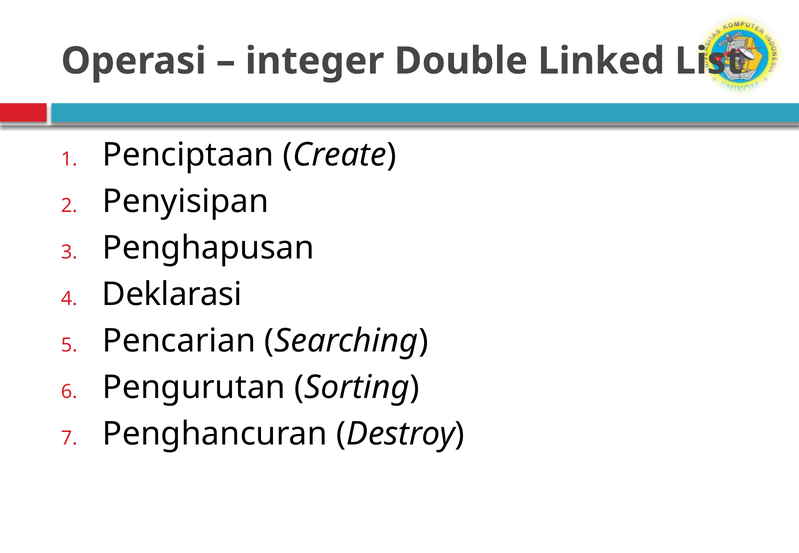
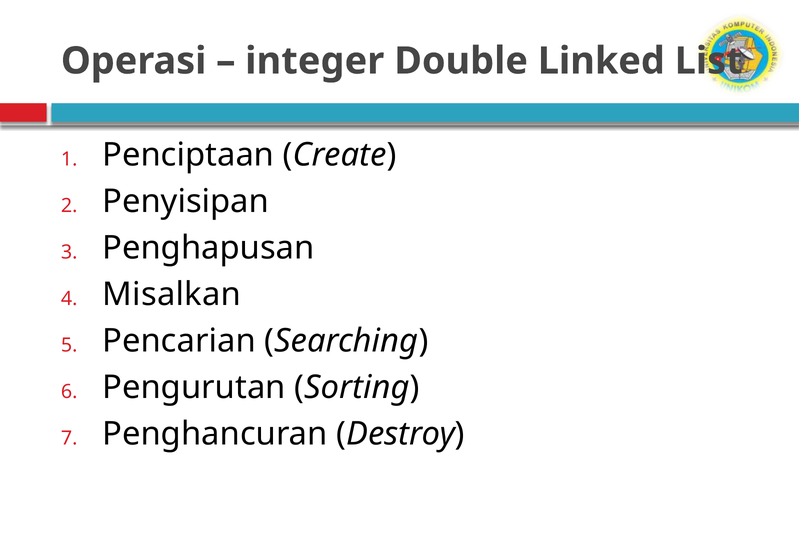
Deklarasi: Deklarasi -> Misalkan
